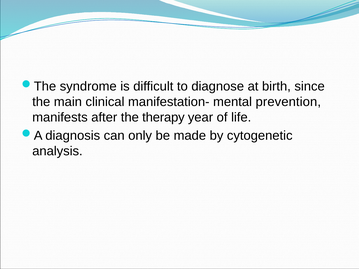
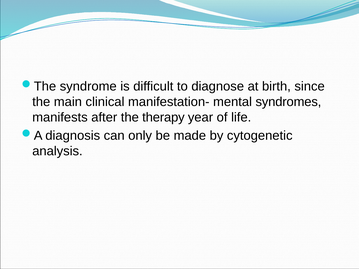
prevention: prevention -> syndromes
